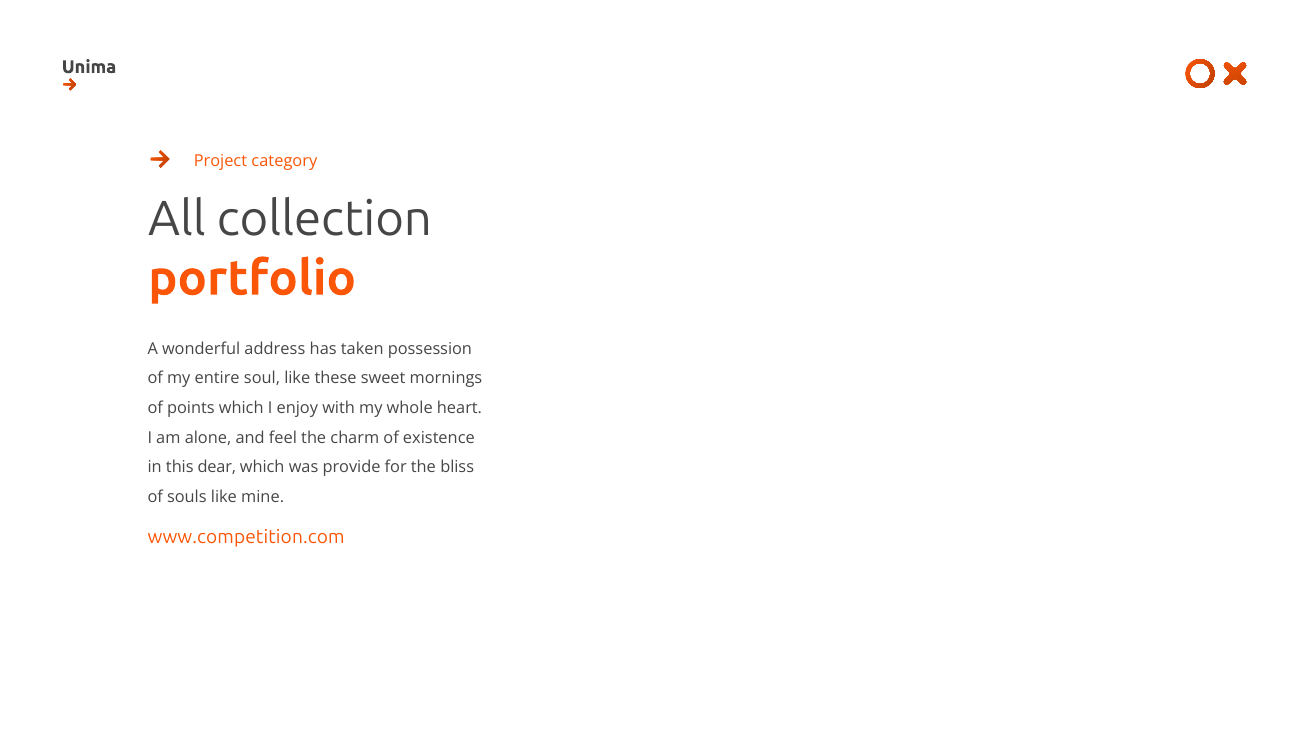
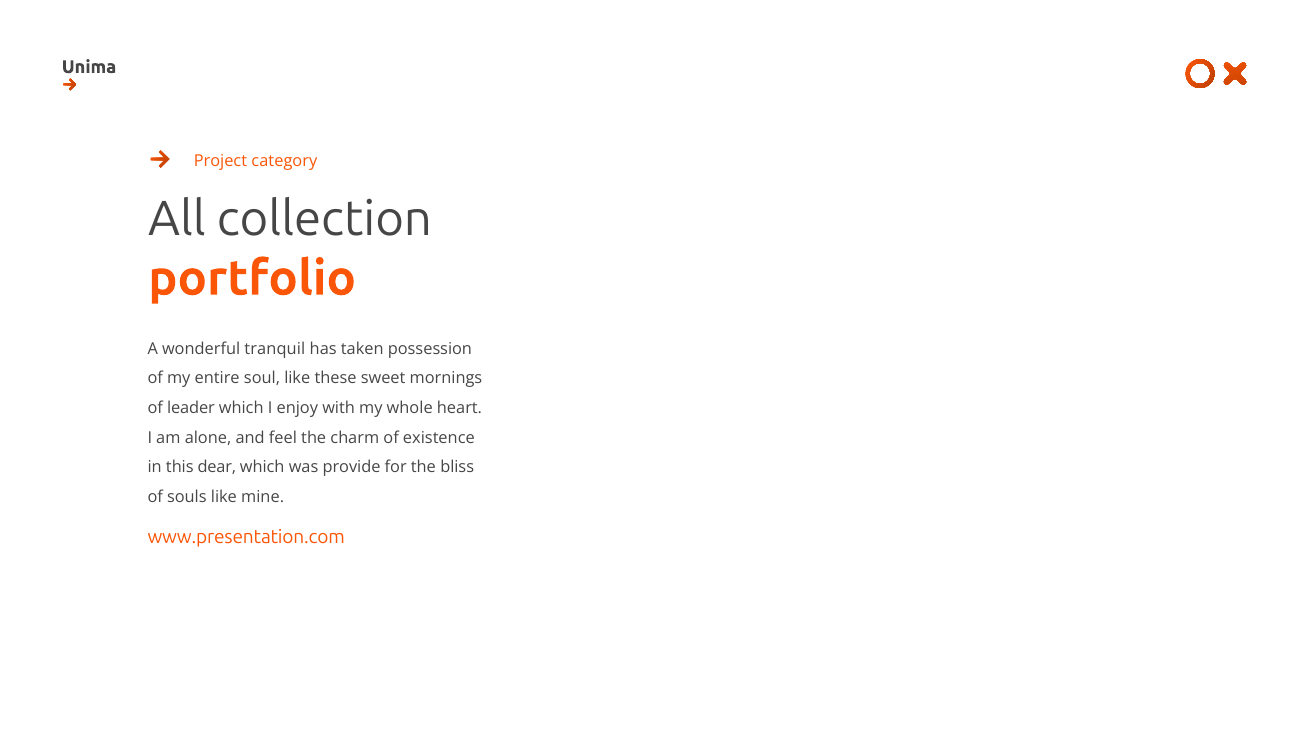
address: address -> tranquil
points: points -> leader
www.competition.com: www.competition.com -> www.presentation.com
